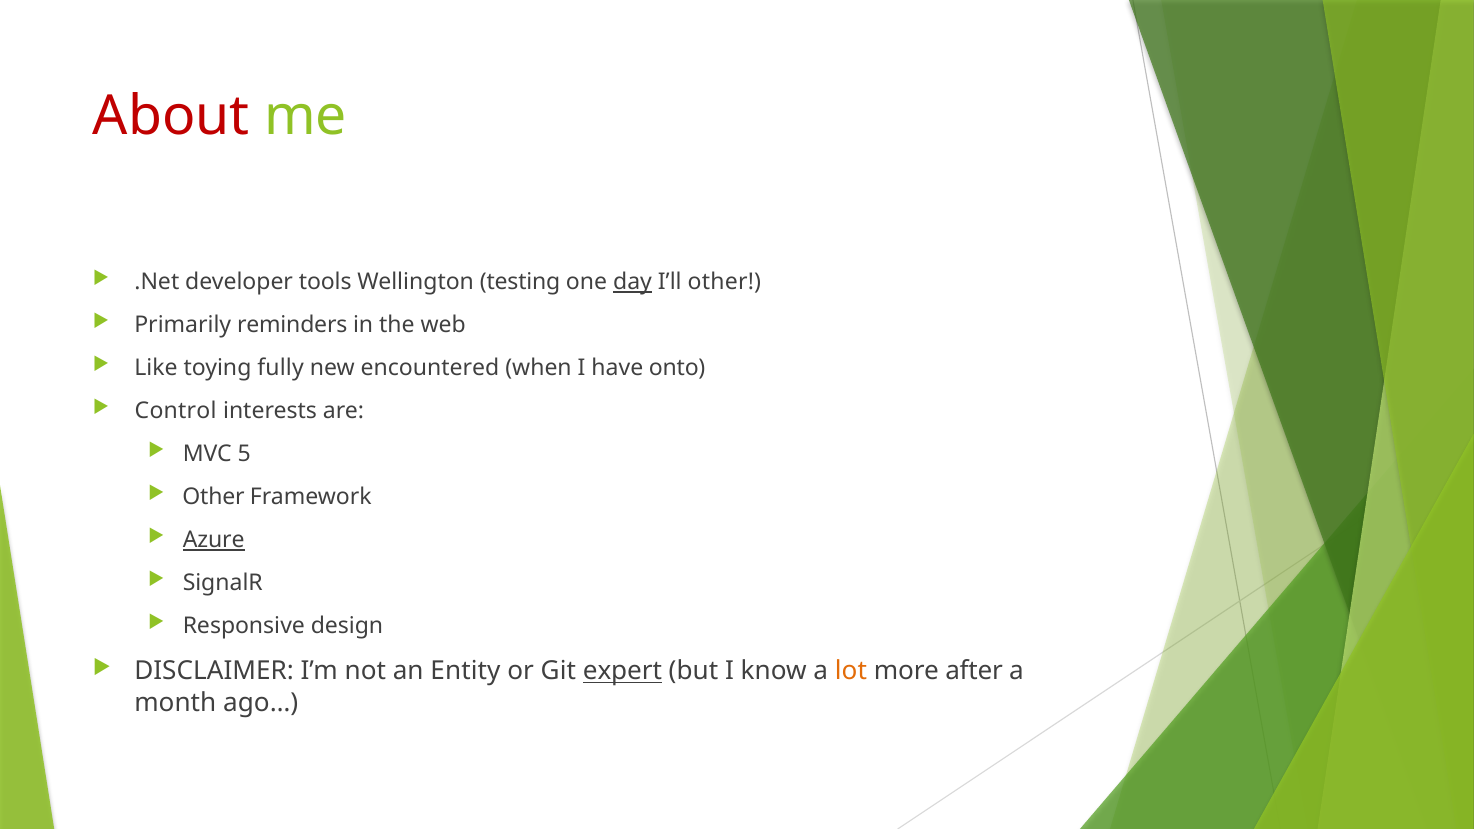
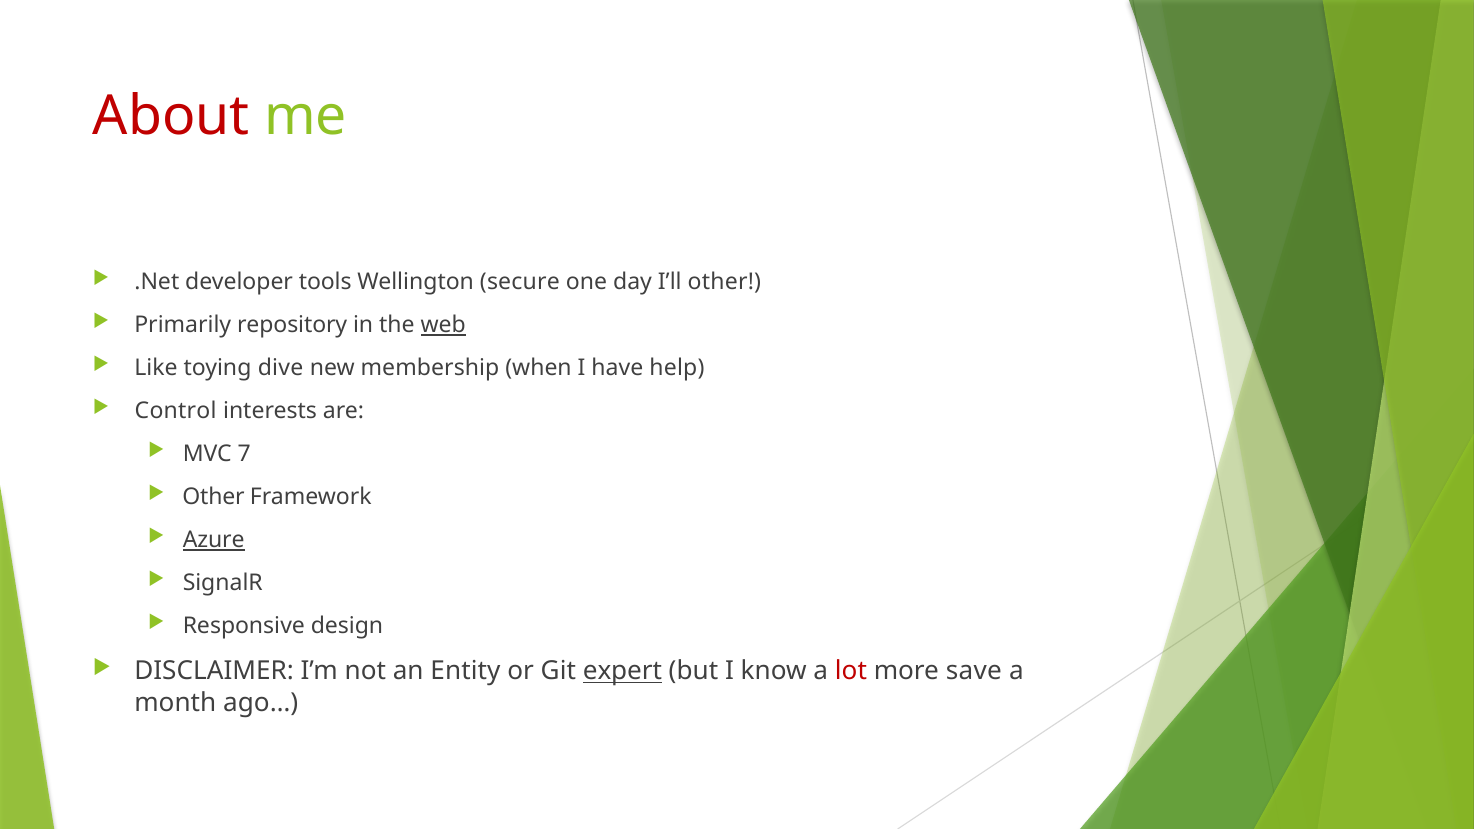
testing: testing -> secure
day underline: present -> none
reminders: reminders -> repository
web underline: none -> present
fully: fully -> dive
encountered: encountered -> membership
onto: onto -> help
5: 5 -> 7
lot colour: orange -> red
after: after -> save
